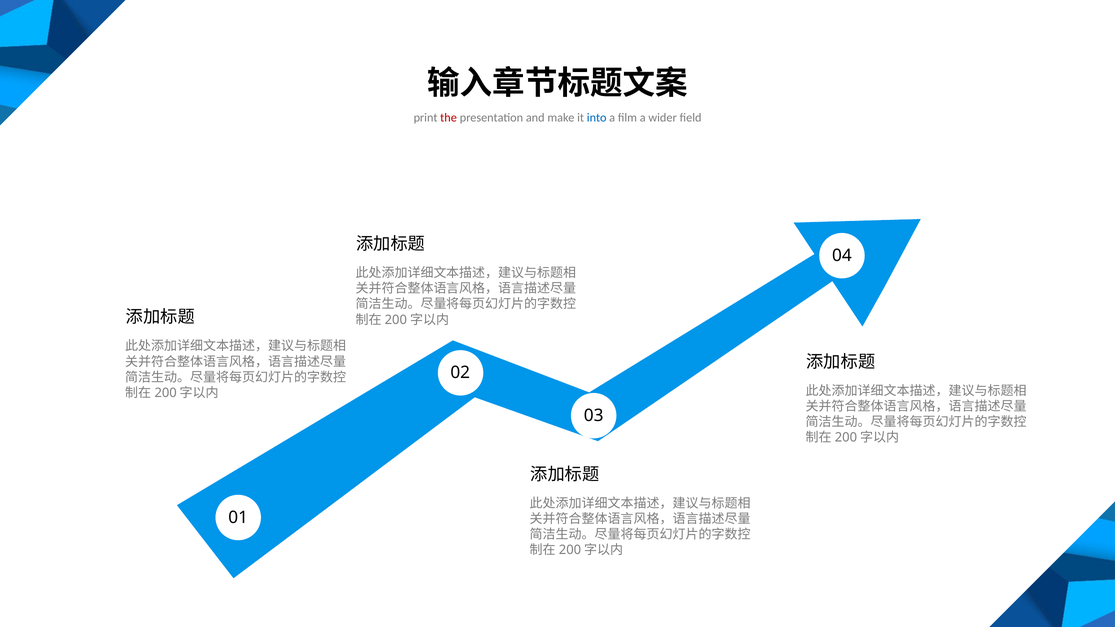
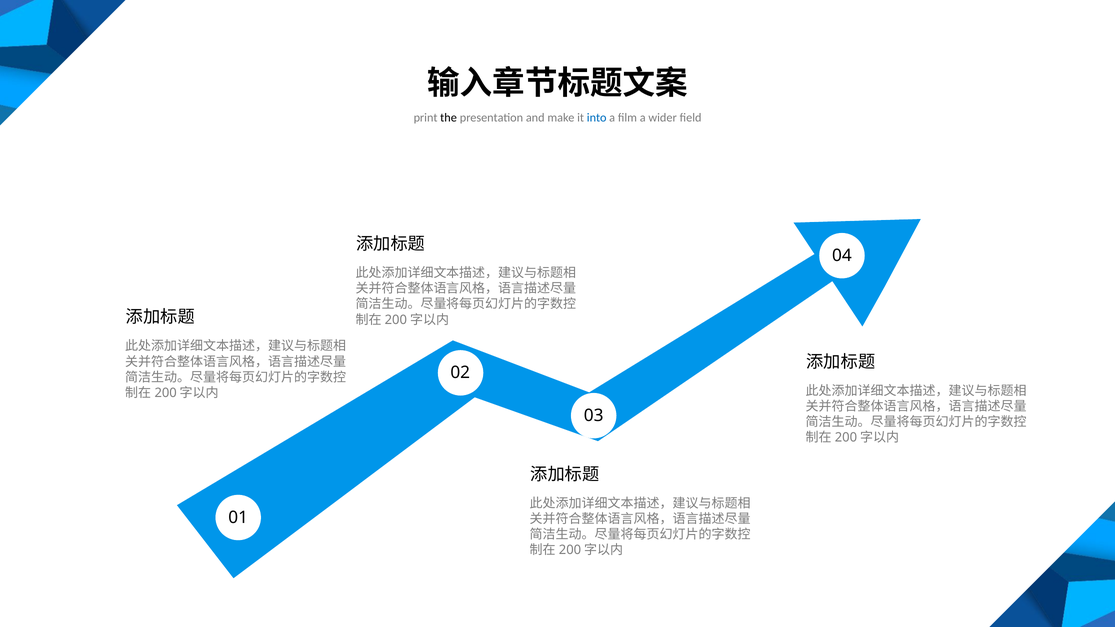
the colour: red -> black
